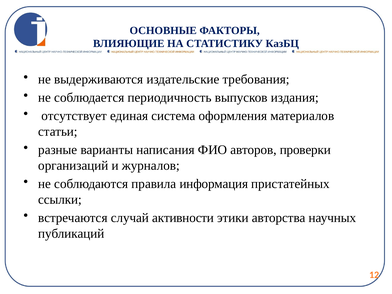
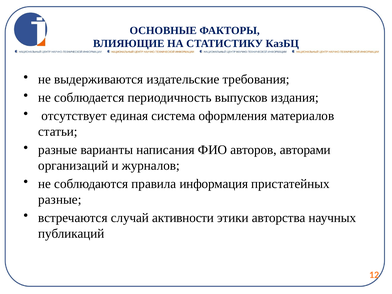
проверки: проверки -> авторами
ссылки at (60, 200): ссылки -> разные
